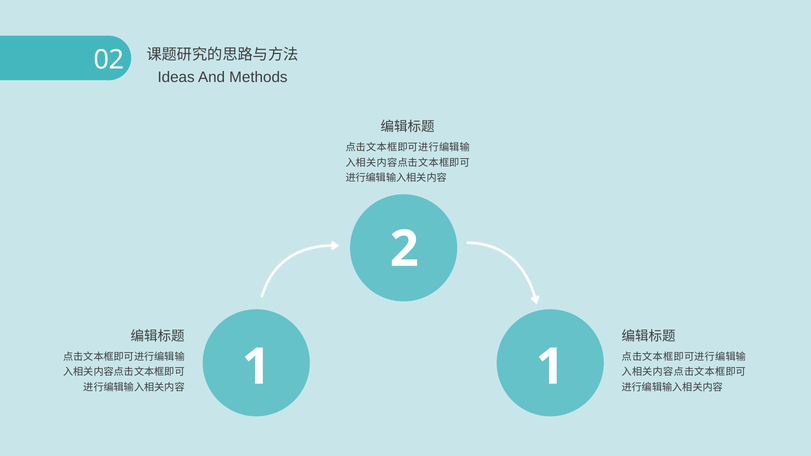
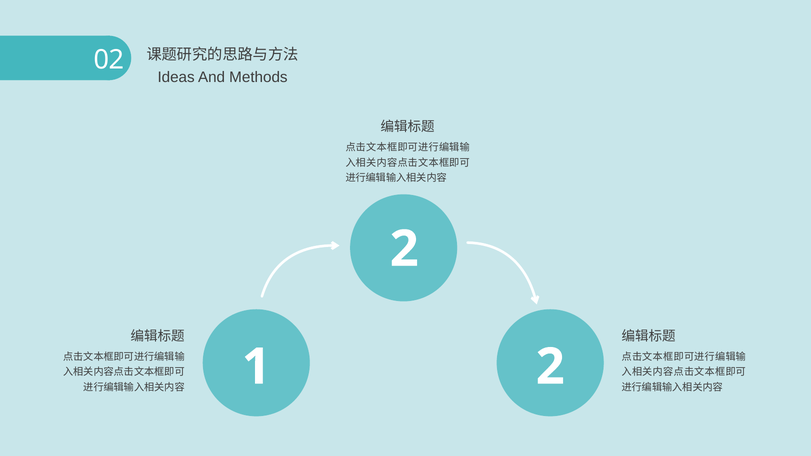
1 1: 1 -> 2
